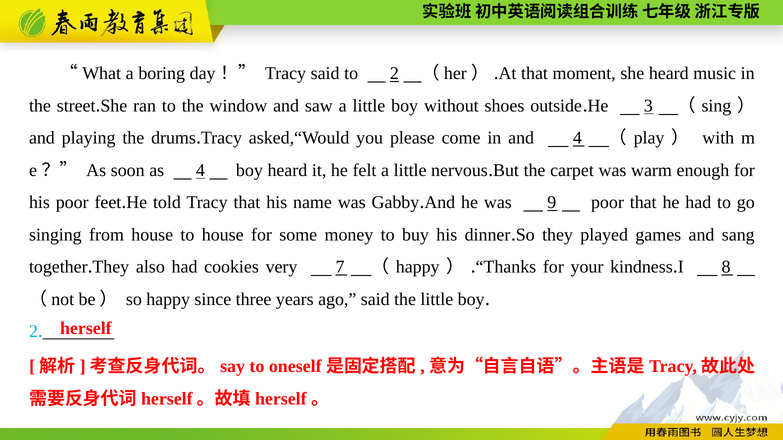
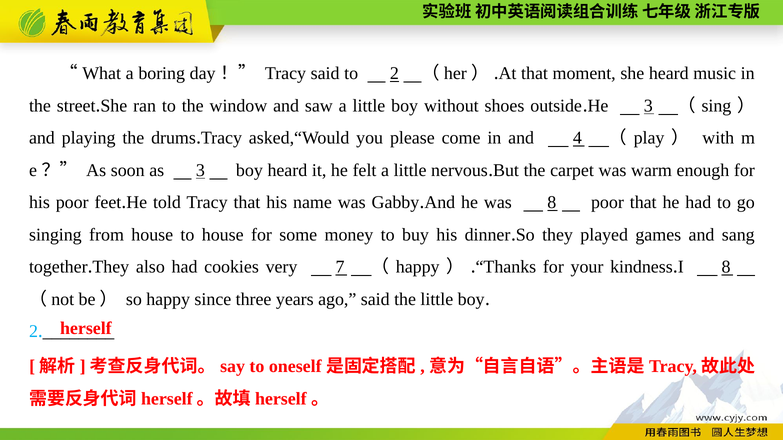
as 4: 4 -> 3
was 9: 9 -> 8
